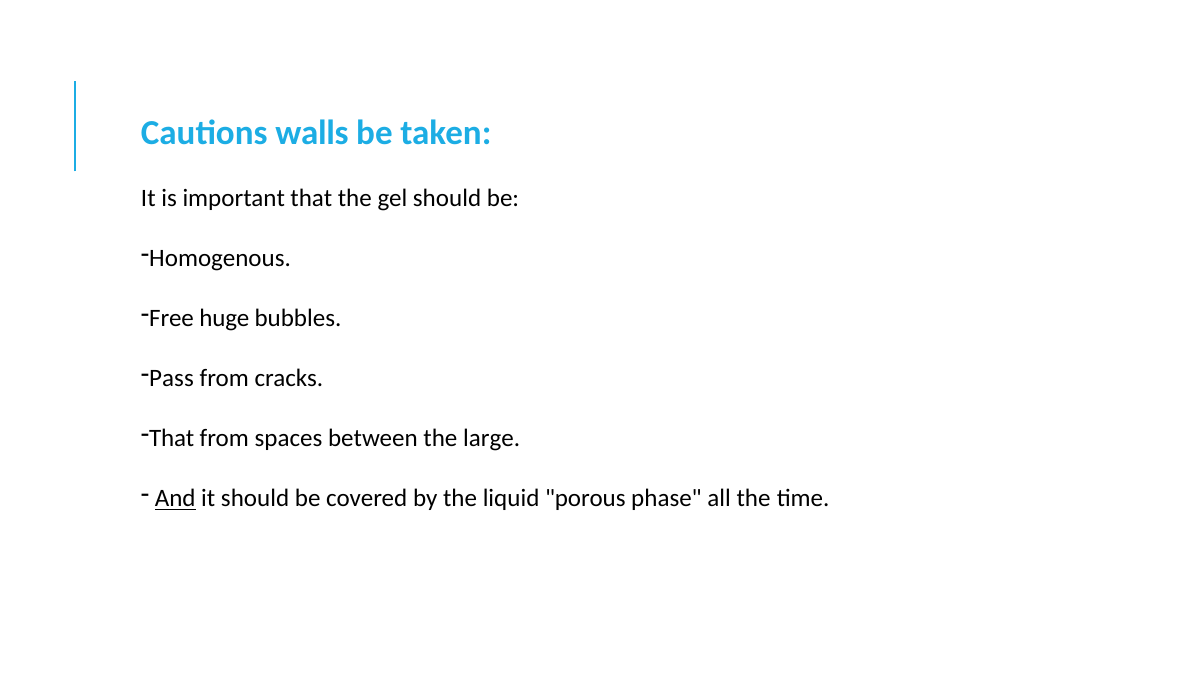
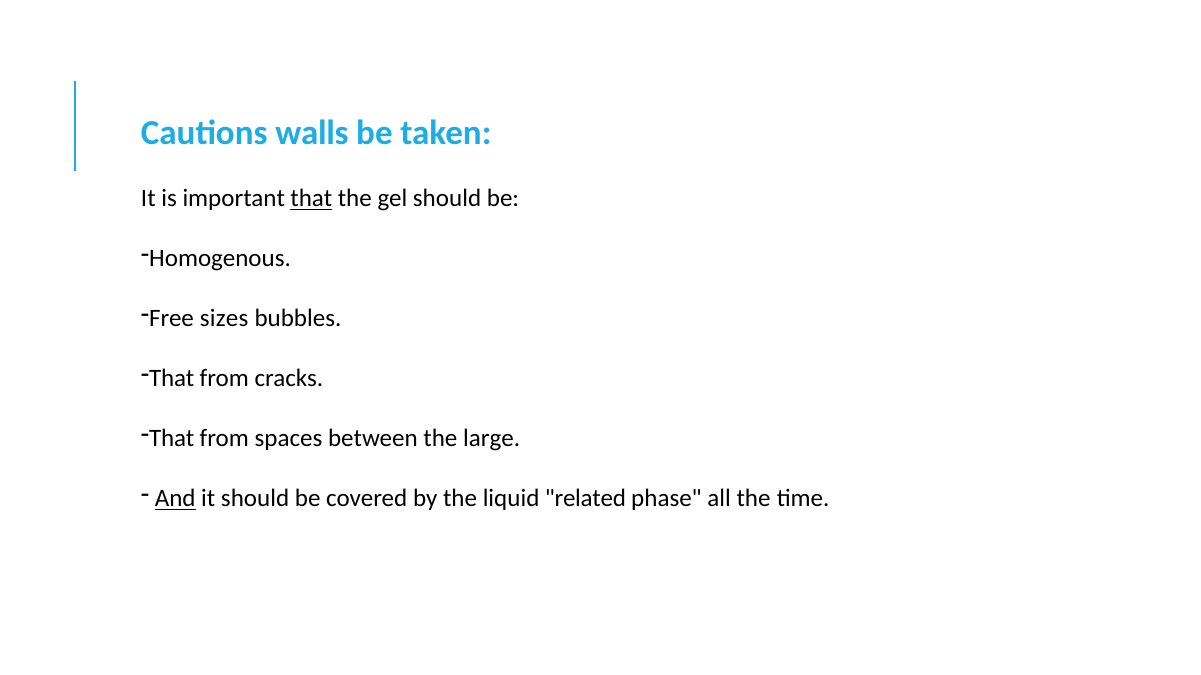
that at (311, 199) underline: none -> present
huge: huge -> sizes
Pass at (172, 379): Pass -> That
porous: porous -> related
